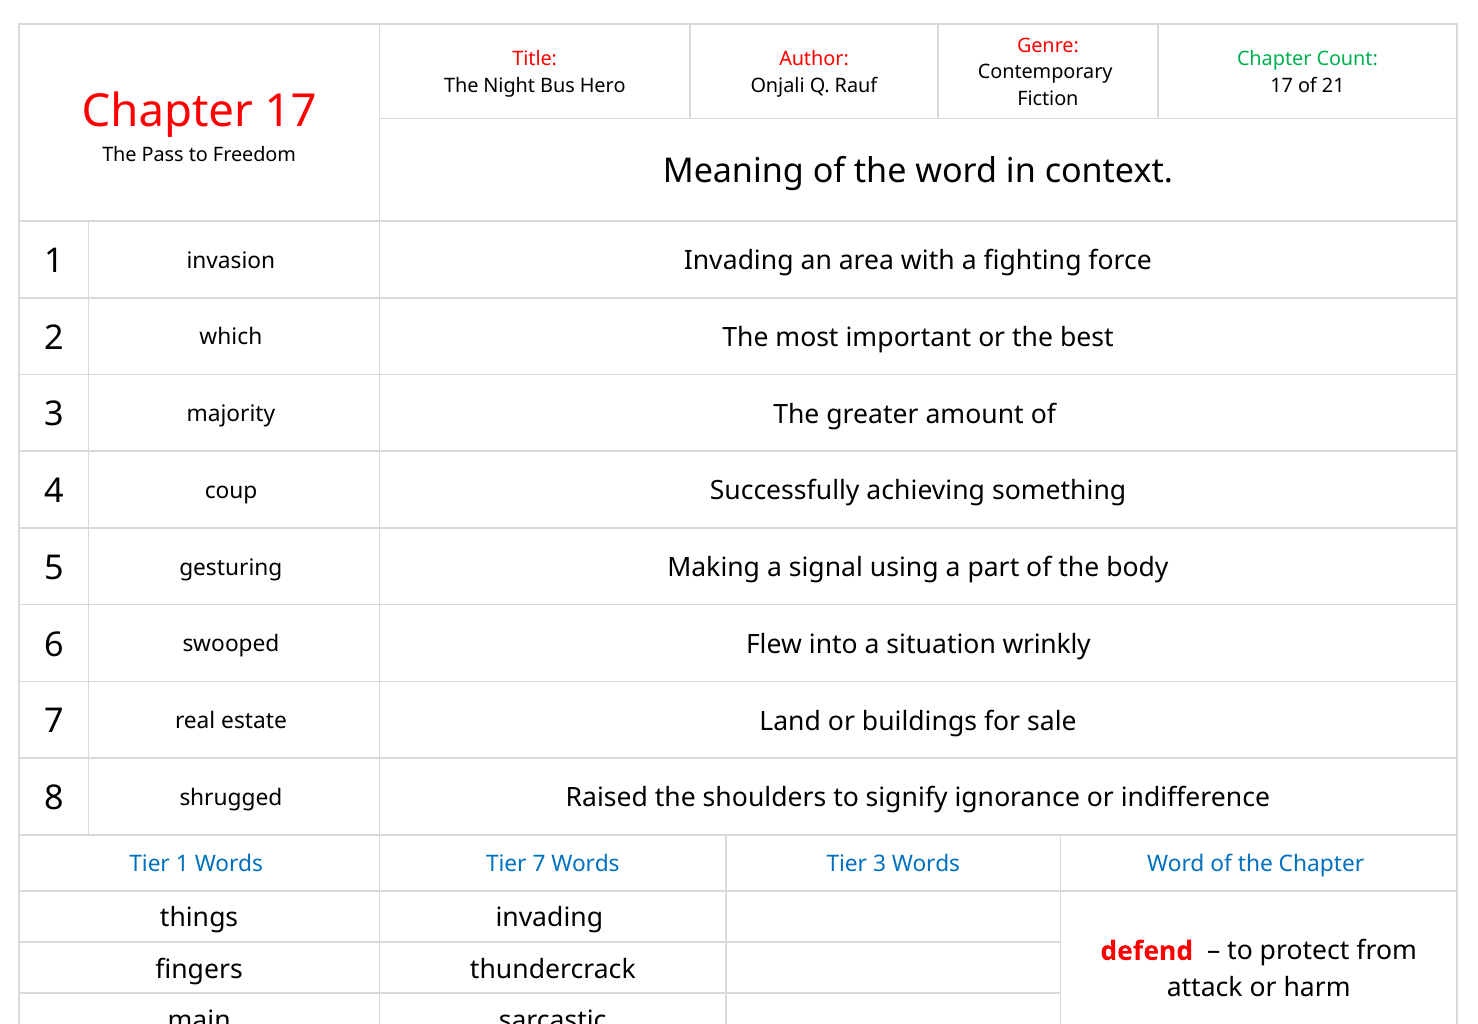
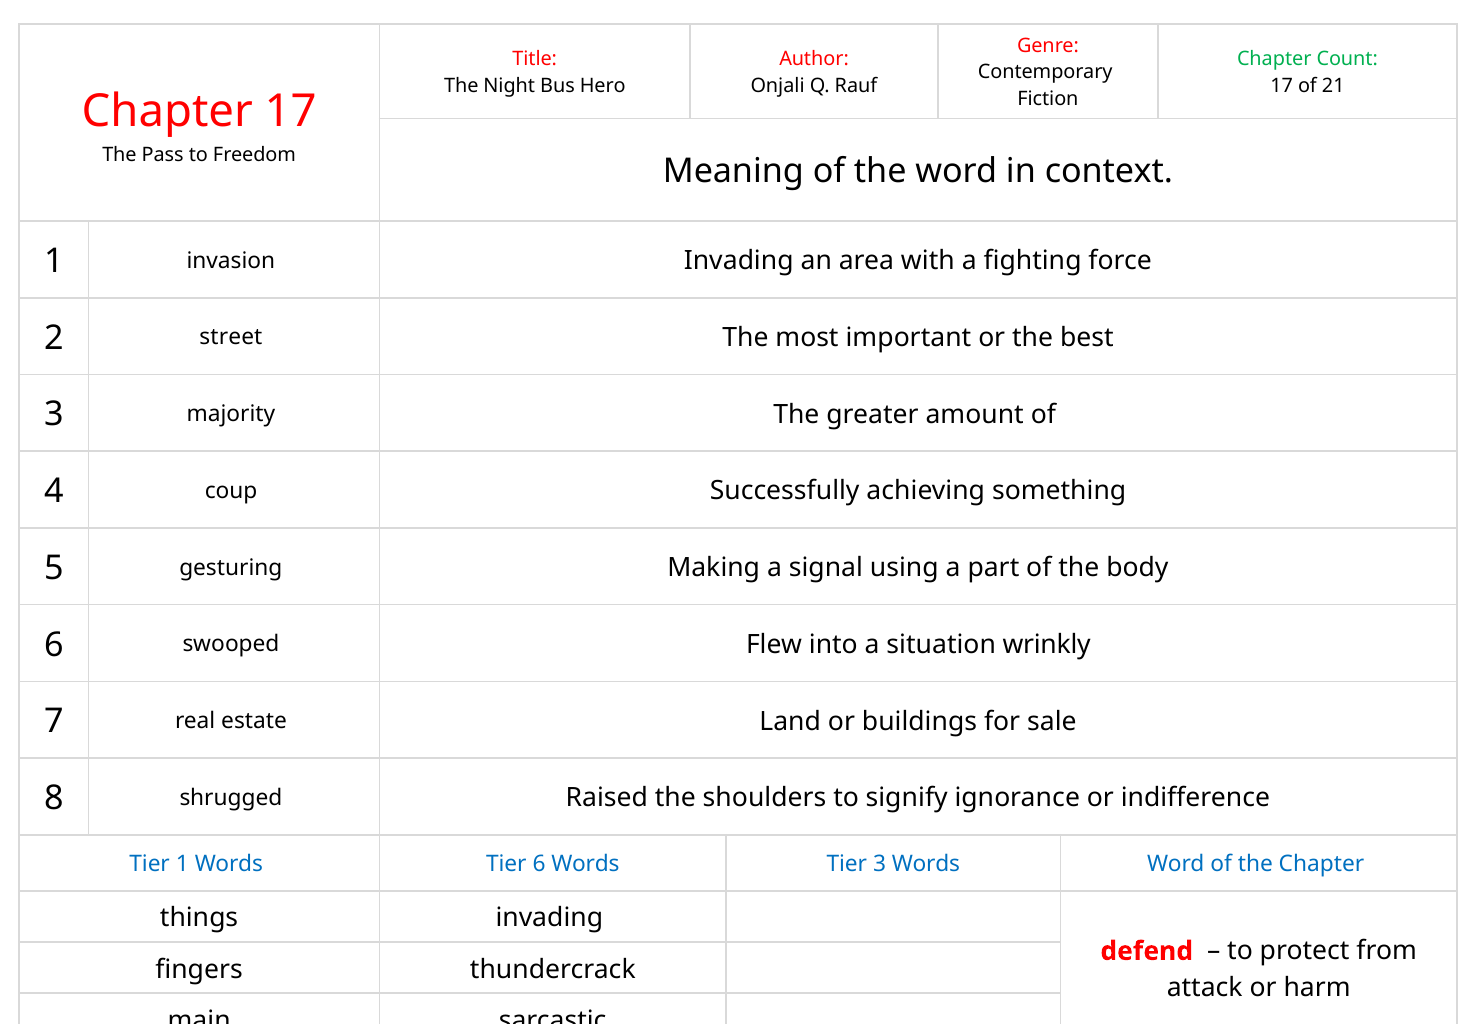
which: which -> street
Tier 7: 7 -> 6
